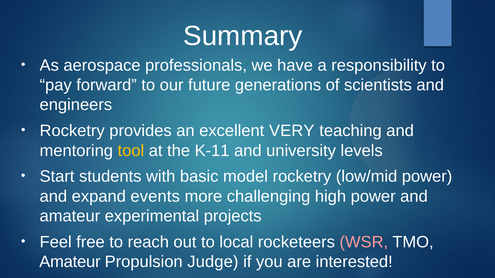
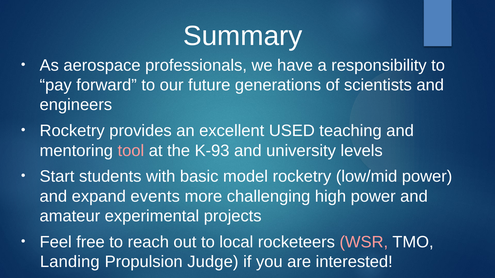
VERY: VERY -> USED
tool colour: yellow -> pink
K-11: K-11 -> K-93
Amateur at (70, 262): Amateur -> Landing
